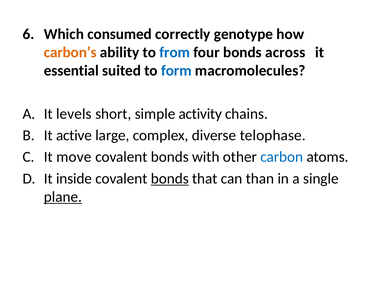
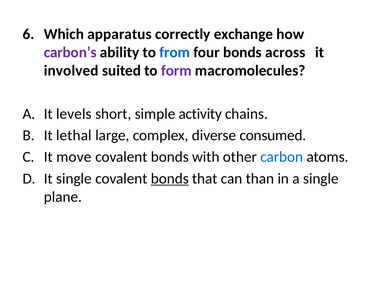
consumed: consumed -> apparatus
genotype: genotype -> exchange
carbon’s colour: orange -> purple
essential: essential -> involved
form colour: blue -> purple
active: active -> lethal
telophase: telophase -> consumed
It inside: inside -> single
plane underline: present -> none
